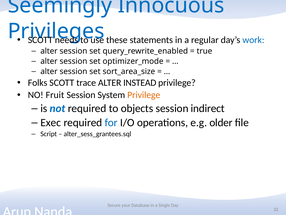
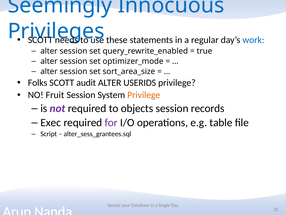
trace: trace -> audit
INSTEAD: INSTEAD -> USERIDS
not colour: blue -> purple
indirect: indirect -> records
for colour: blue -> purple
older: older -> table
